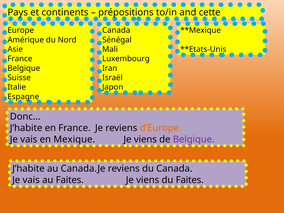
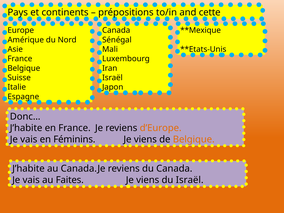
Mexique: Mexique -> Féminins
Belgique at (194, 139) colour: purple -> orange
du Faites: Faites -> Israël
